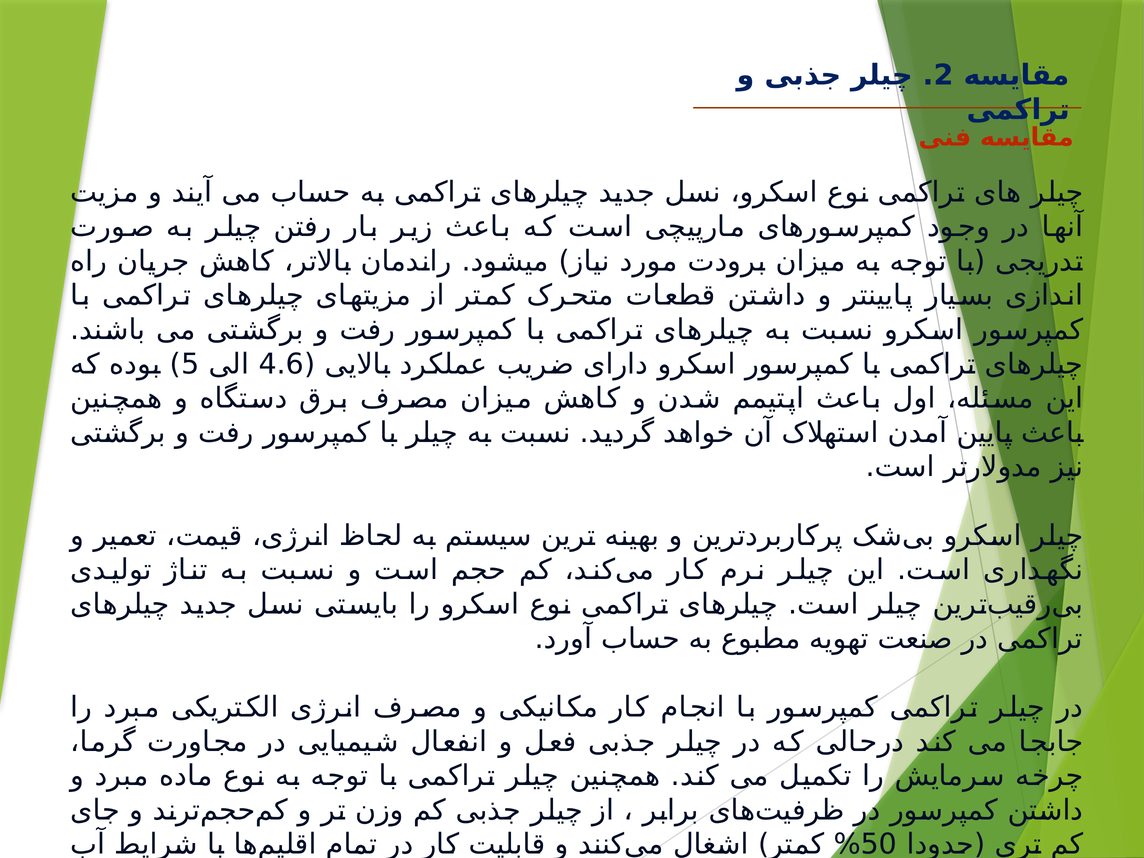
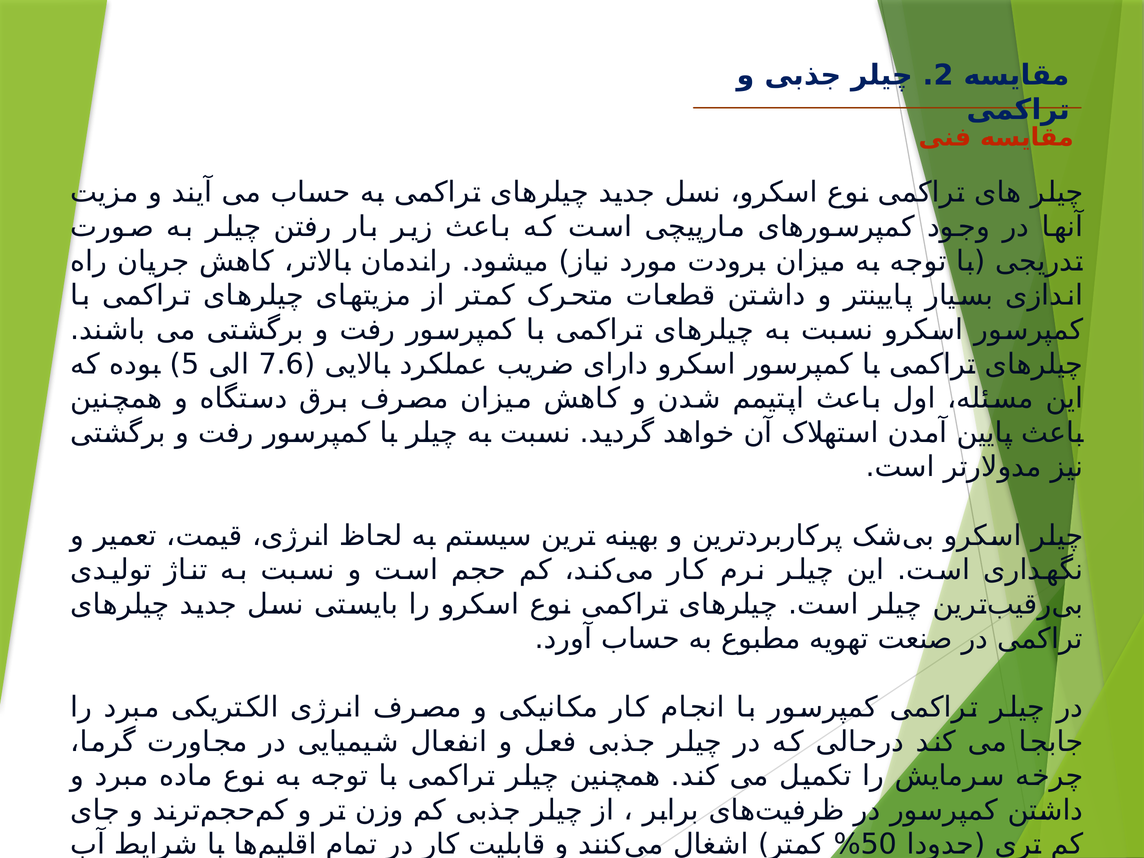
4.6: 4.6 -> 7.6
